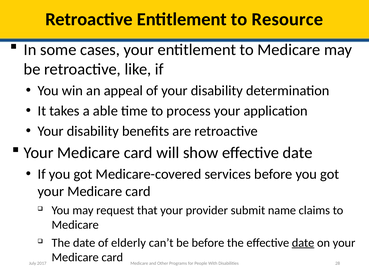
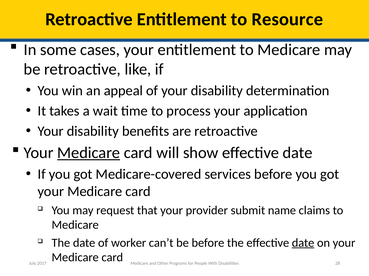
able: able -> wait
Medicare at (89, 153) underline: none -> present
elderly: elderly -> worker
